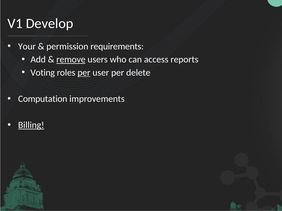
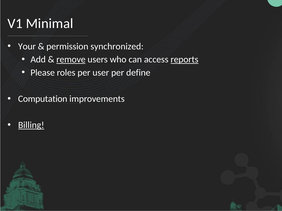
Develop: Develop -> Minimal
requirements: requirements -> synchronized
reports underline: none -> present
Voting: Voting -> Please
per at (84, 73) underline: present -> none
delete: delete -> define
